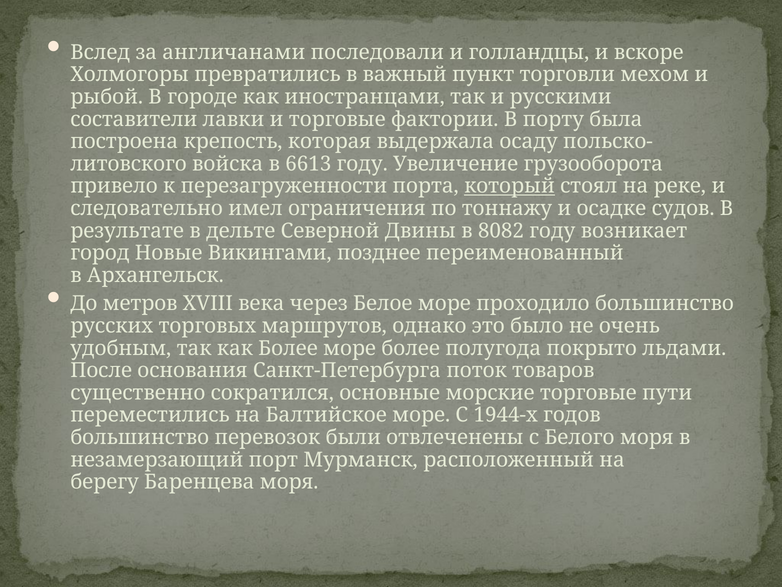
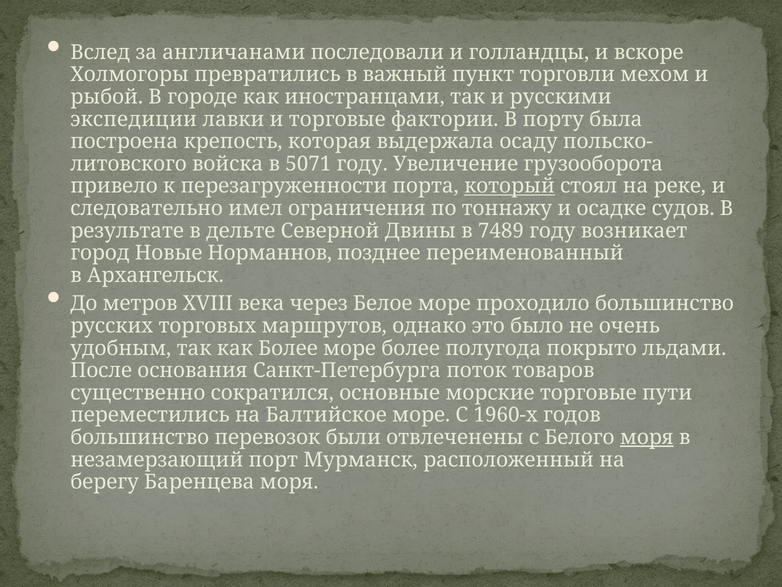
составители: составители -> экспедиции
6613: 6613 -> 5071
8082: 8082 -> 7489
Викингами: Викингами -> Норманнов
1944-х: 1944-х -> 1960-х
моря at (647, 437) underline: none -> present
